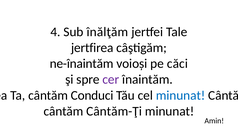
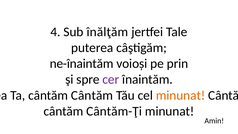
jertfirea at (92, 48): jertfirea -> puterea
căci: căci -> prin
cântăm Conduci: Conduci -> Cântăm
minunat at (181, 95) colour: blue -> orange
